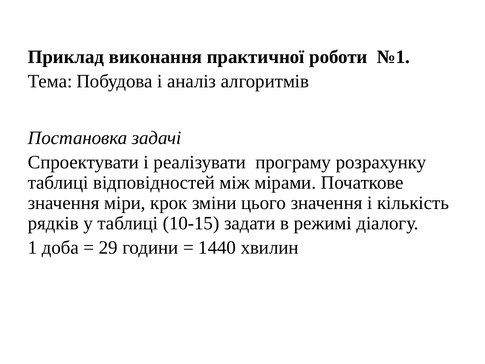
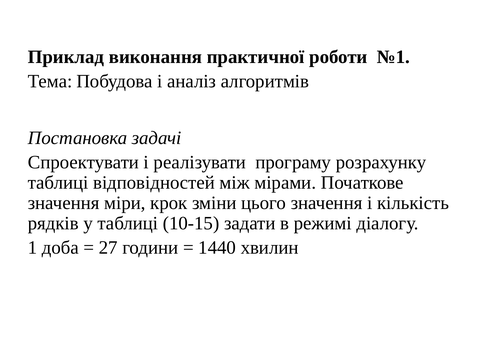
29: 29 -> 27
